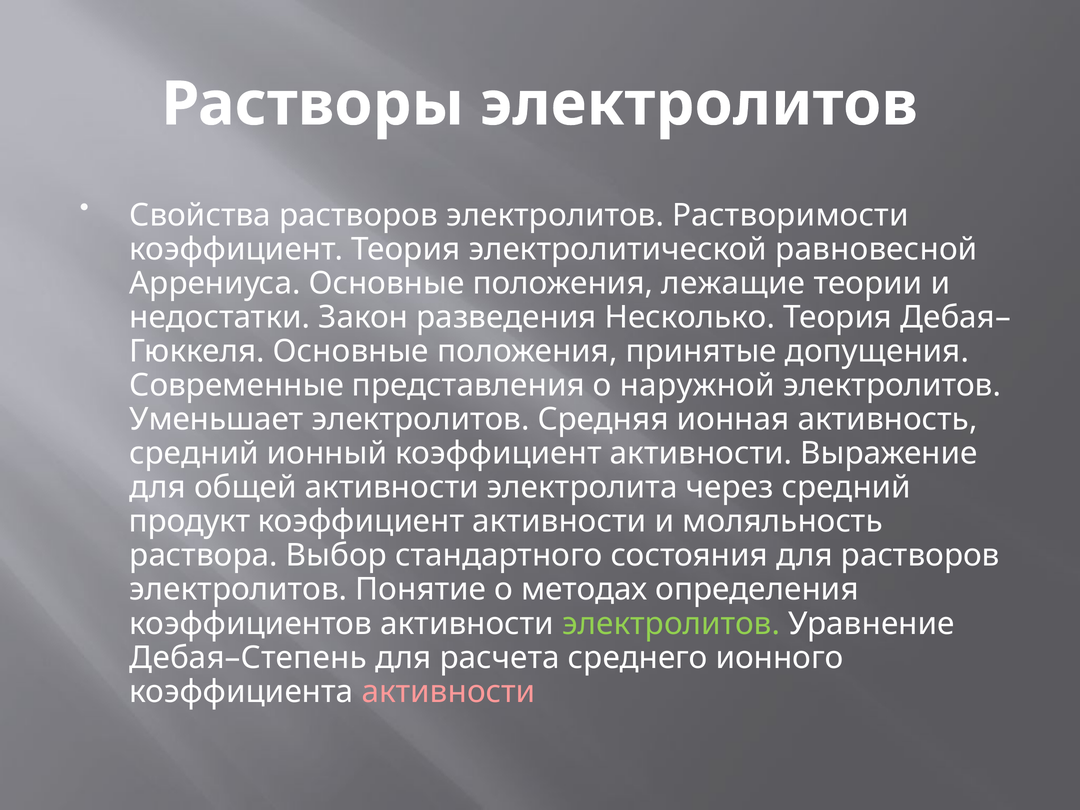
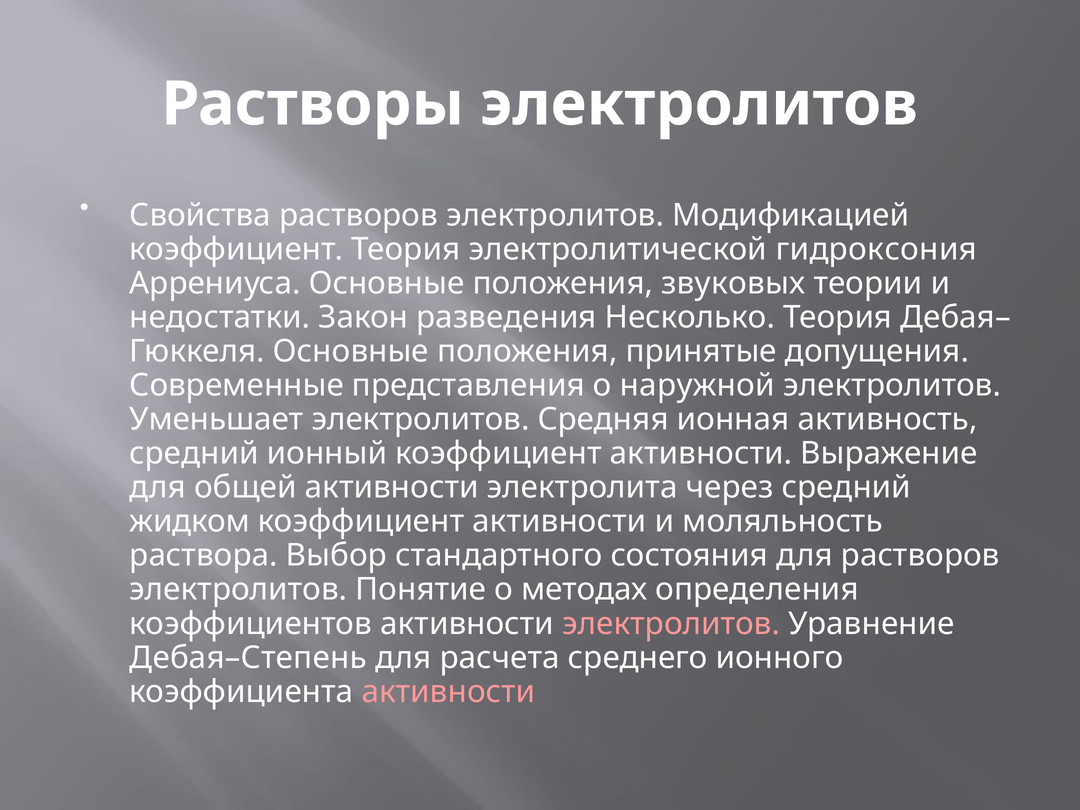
Растворимости: Растворимости -> Модификацией
равновесной: равновесной -> гидроксония
лежащие: лежащие -> звуковых
продукт: продукт -> жидком
электролитов at (671, 624) colour: light green -> pink
